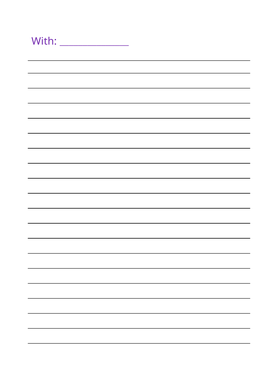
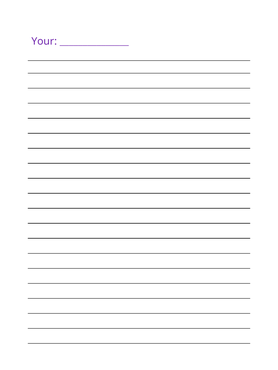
With: With -> Your
